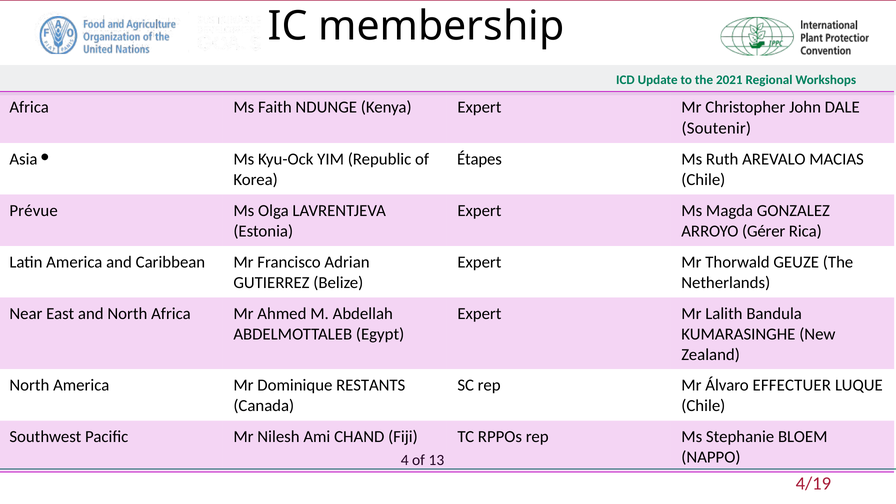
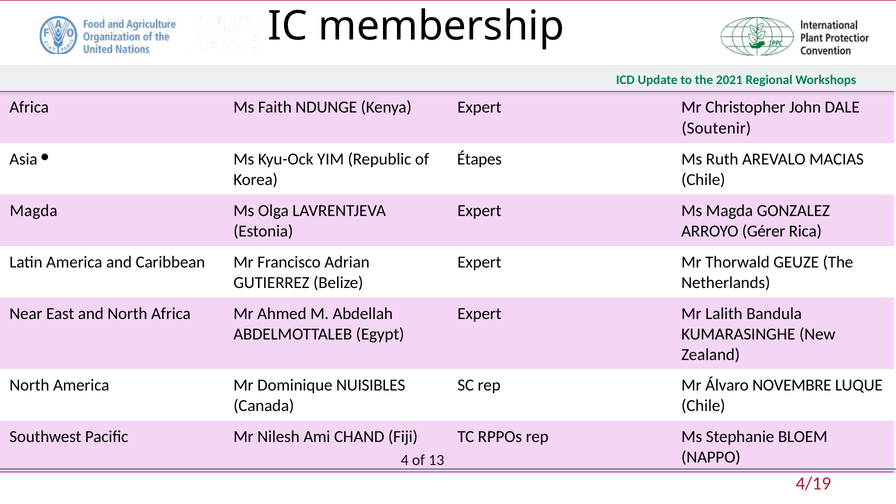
Prévue at (34, 210): Prévue -> Magda
RESTANTS: RESTANTS -> NUISIBLES
EFFECTUER: EFFECTUER -> NOVEMBRE
